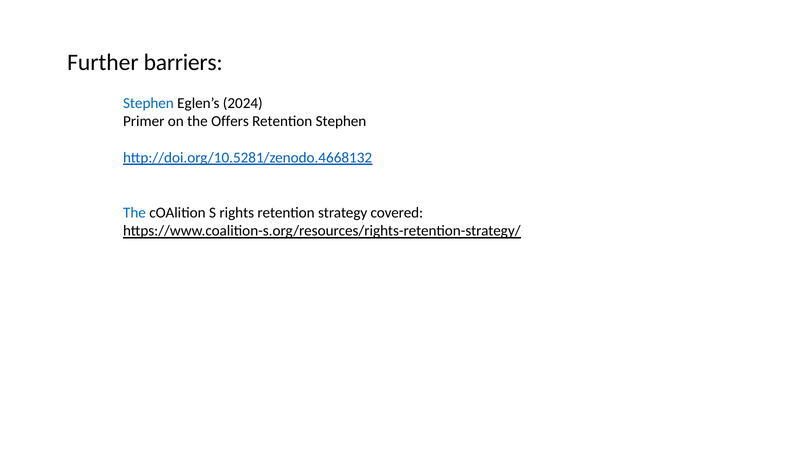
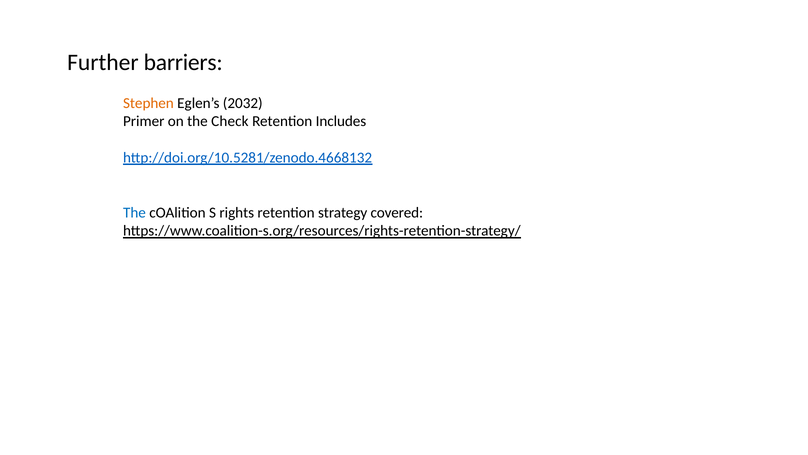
Stephen at (148, 103) colour: blue -> orange
2024: 2024 -> 2032
Offers: Offers -> Check
Retention Stephen: Stephen -> Includes
